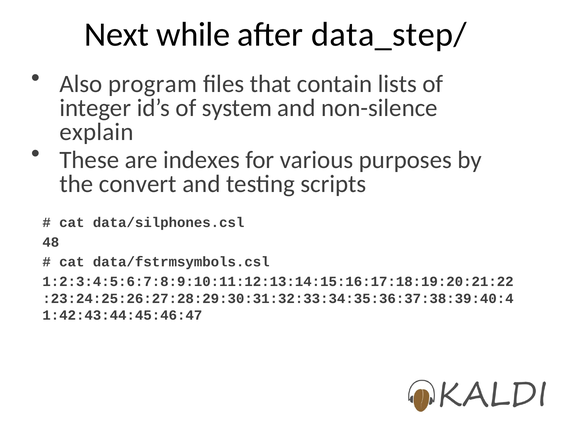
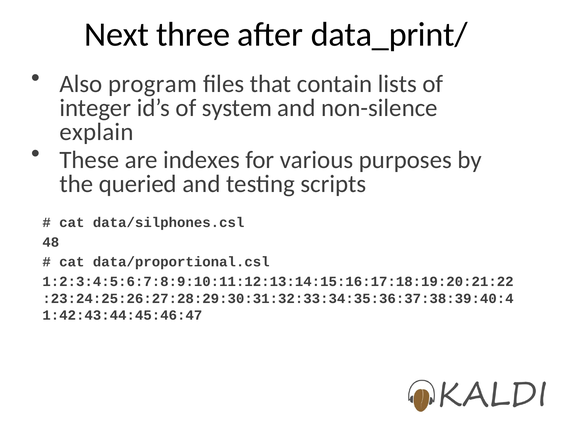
while: while -> three
data_step/: data_step/ -> data_print/
convert: convert -> queried
data/fstrmsymbols.csl: data/fstrmsymbols.csl -> data/proportional.csl
